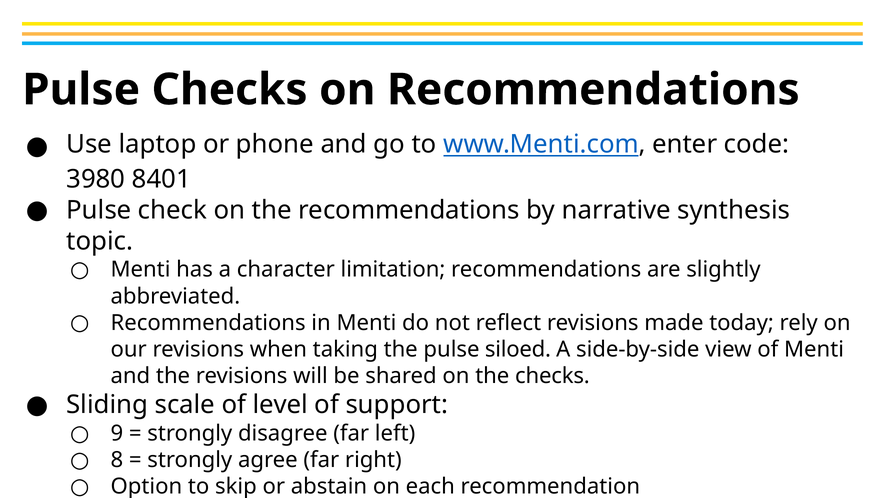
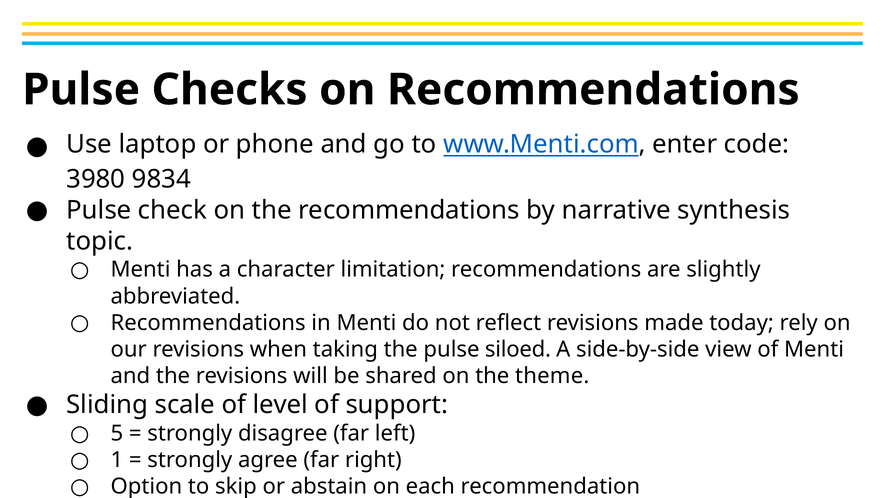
8401: 8401 -> 9834
the checks: checks -> theme
9: 9 -> 5
8: 8 -> 1
